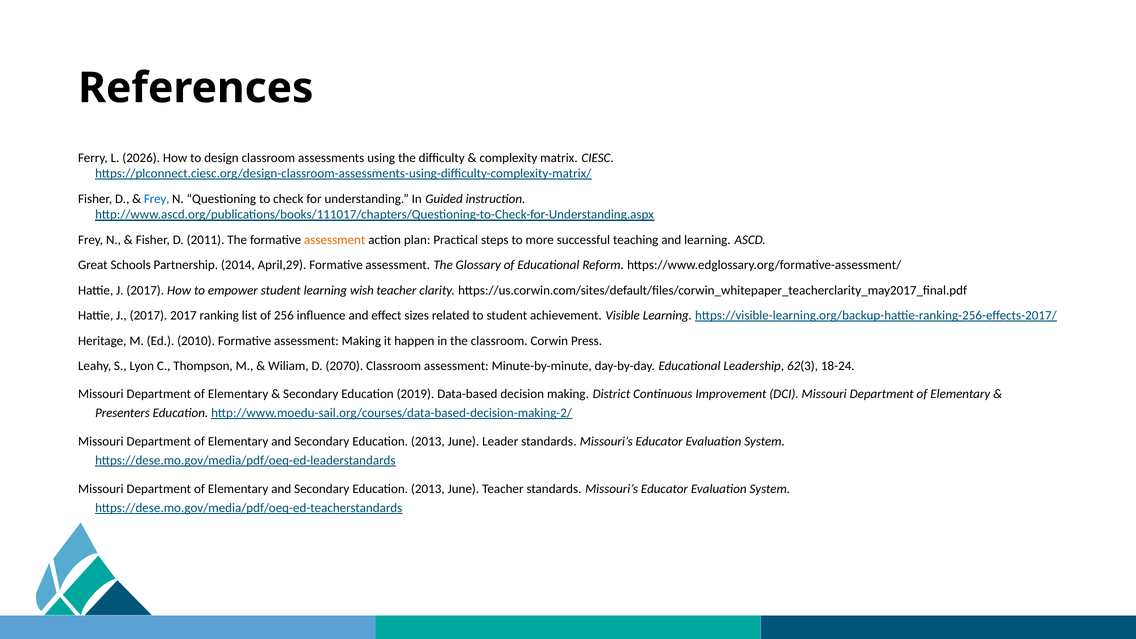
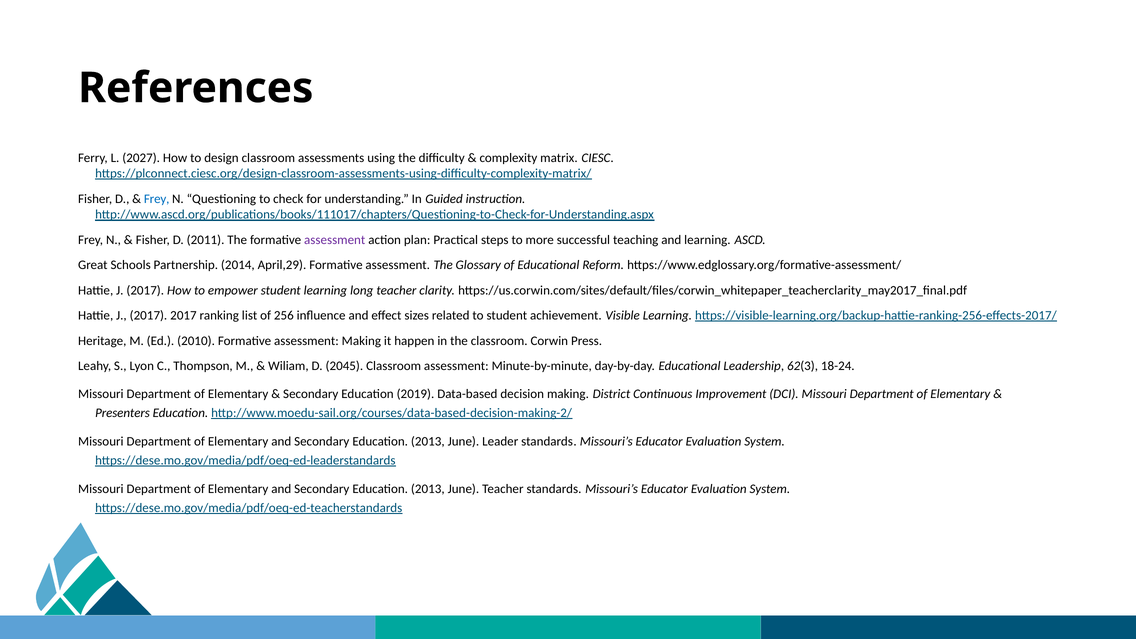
2026: 2026 -> 2027
assessment at (335, 240) colour: orange -> purple
wish: wish -> long
2070: 2070 -> 2045
